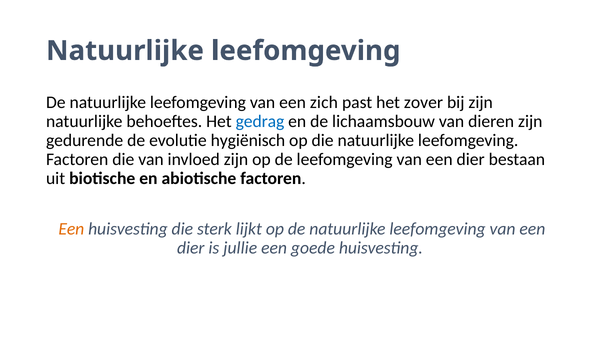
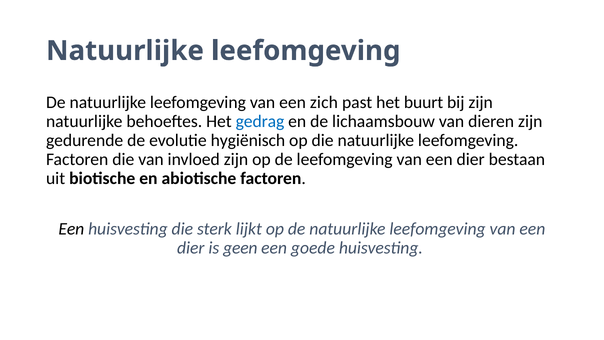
zover: zover -> buurt
Een at (71, 229) colour: orange -> black
jullie: jullie -> geen
